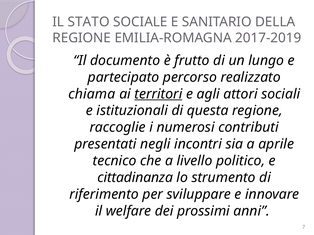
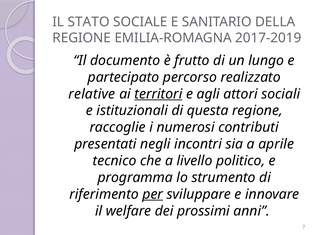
chiama: chiama -> relative
cittadinanza: cittadinanza -> programma
per underline: none -> present
